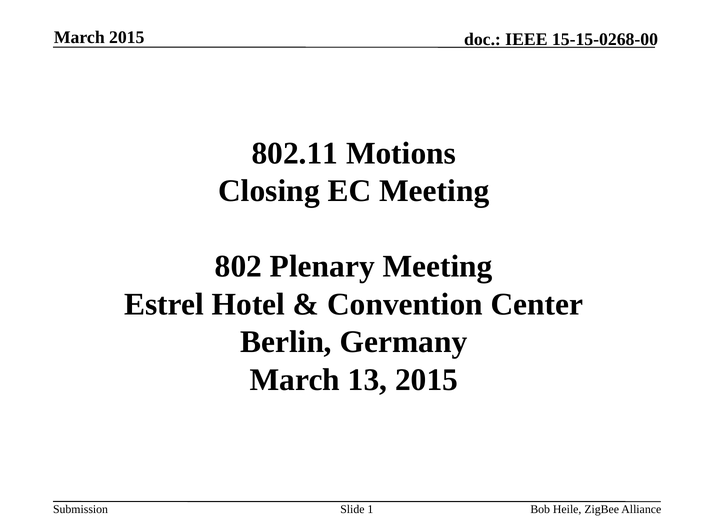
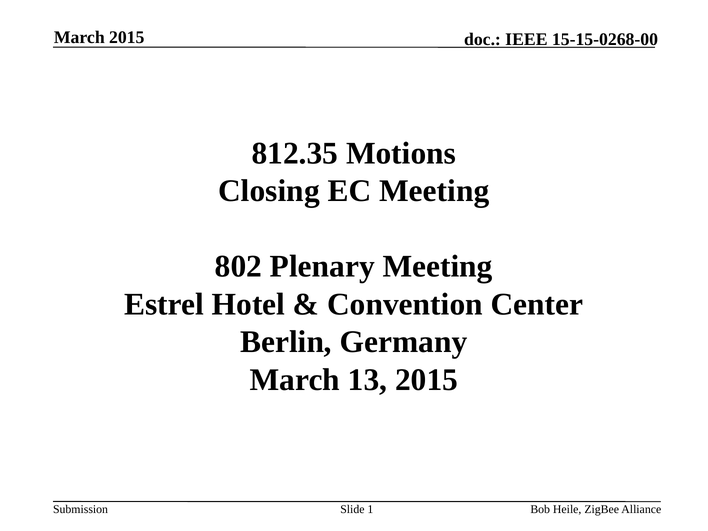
802.11: 802.11 -> 812.35
